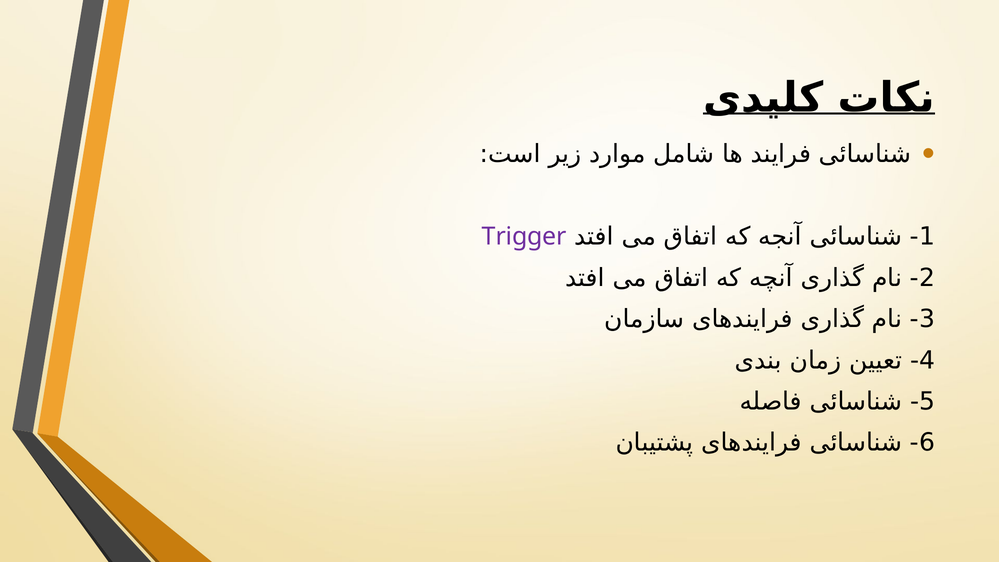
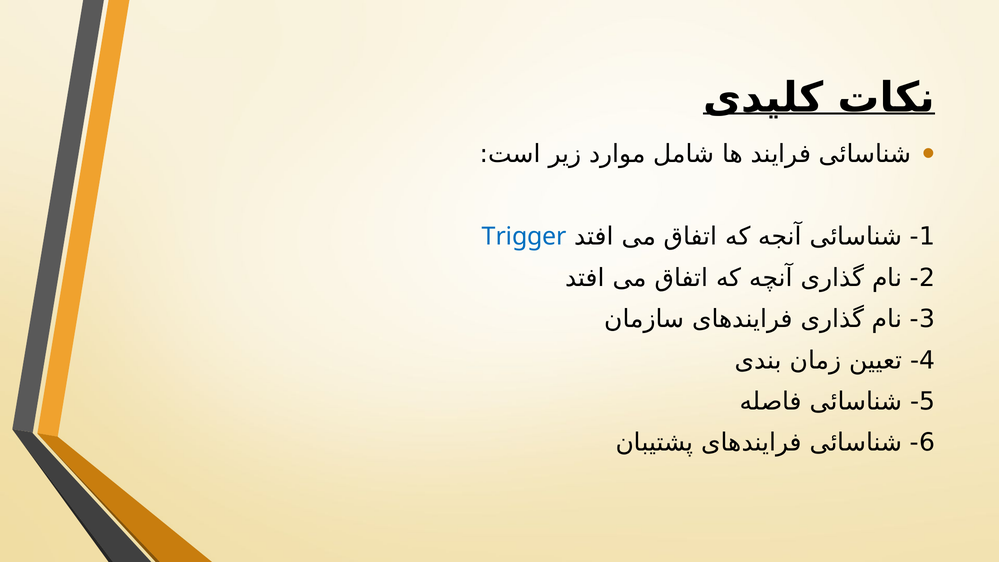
Trigger colour: purple -> blue
